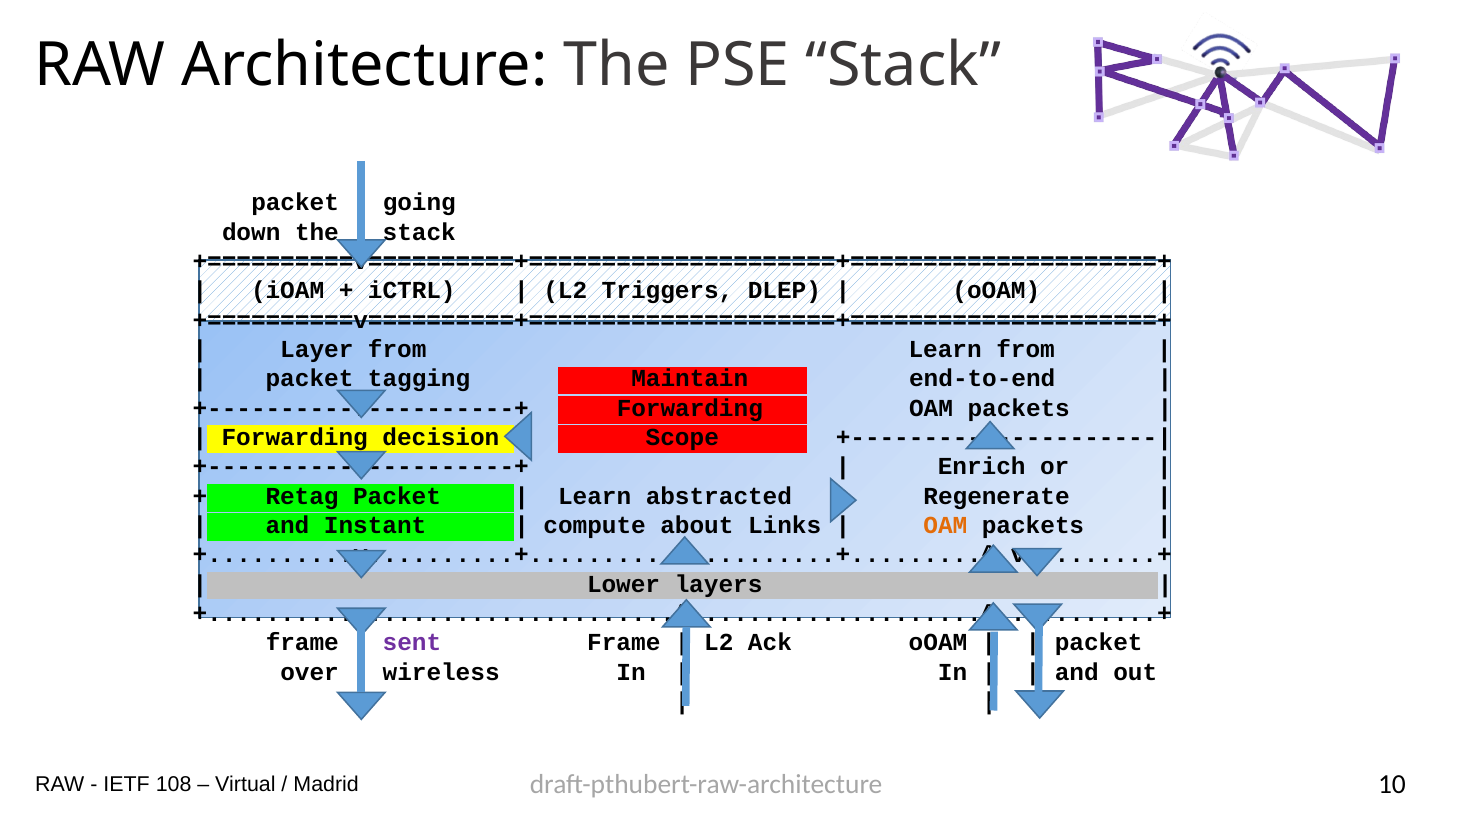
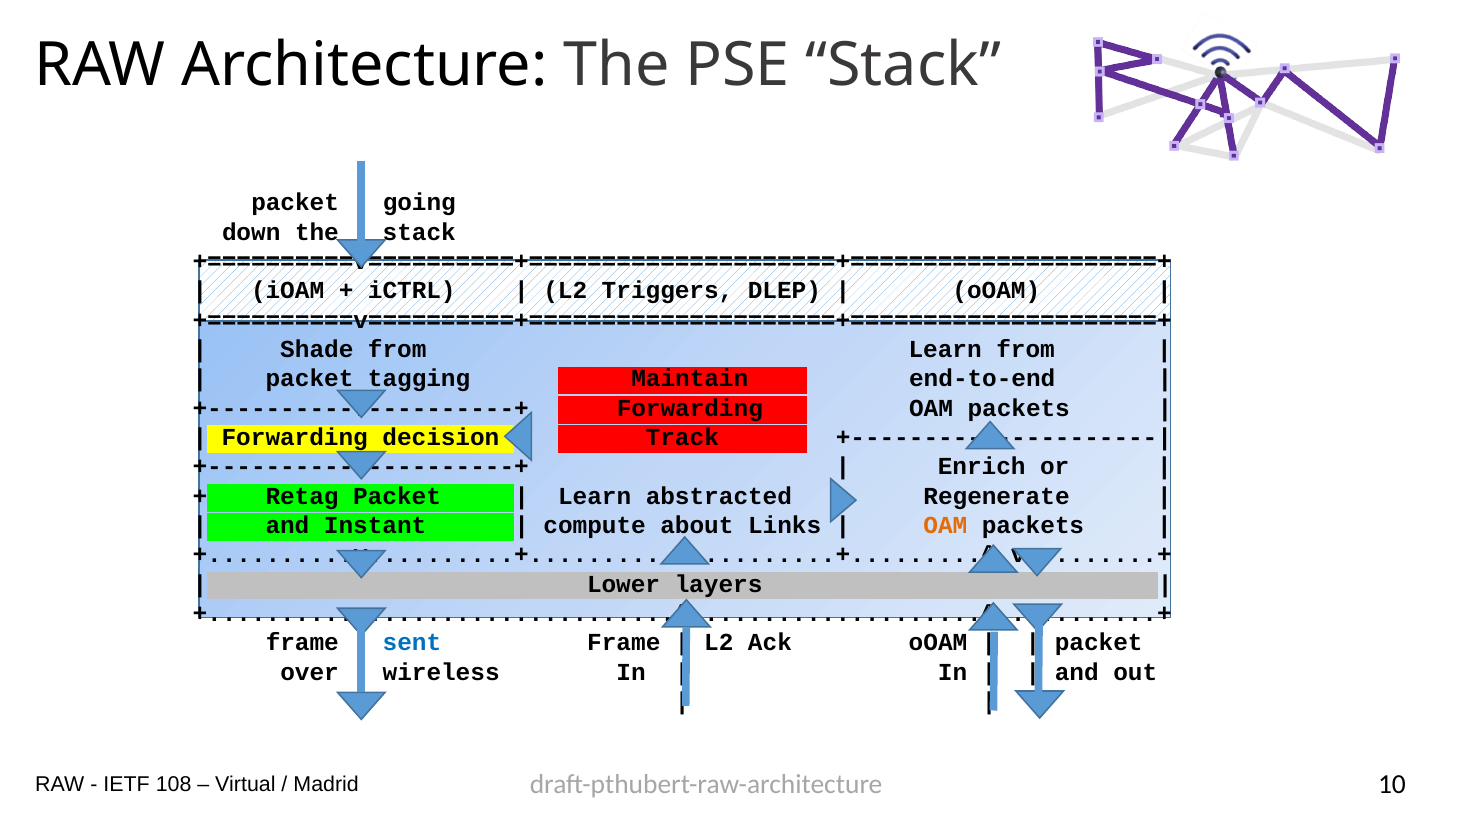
Layer: Layer -> Shade
Scope: Scope -> Track
sent colour: purple -> blue
